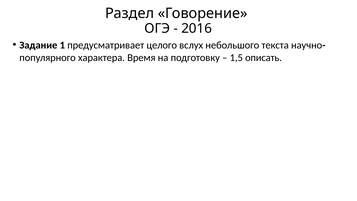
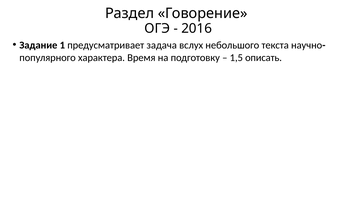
целого: целого -> задача
